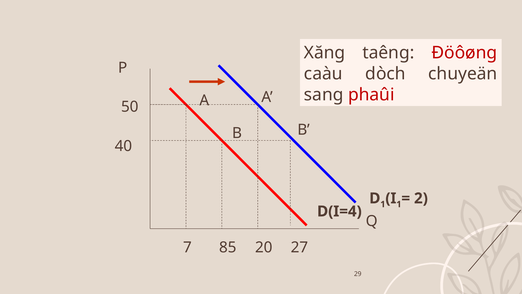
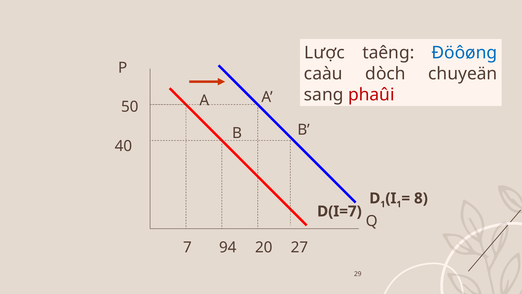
Xăng: Xăng -> Lược
Đöôøng colour: red -> blue
2: 2 -> 8
D(I=4: D(I=4 -> D(I=7
85: 85 -> 94
